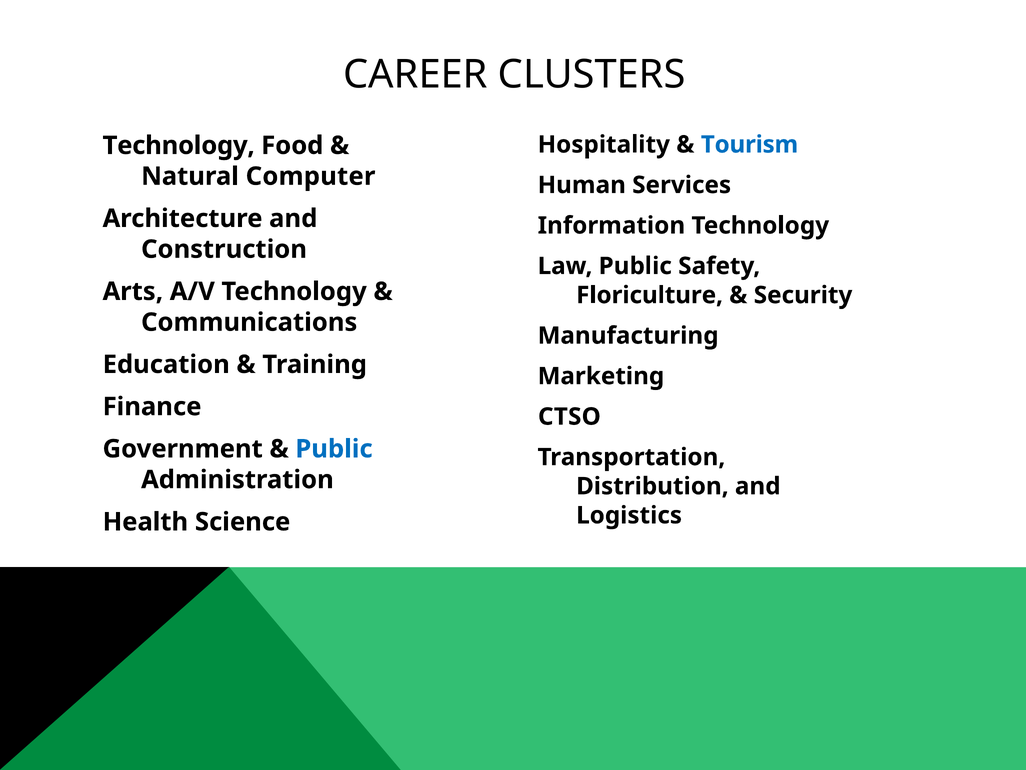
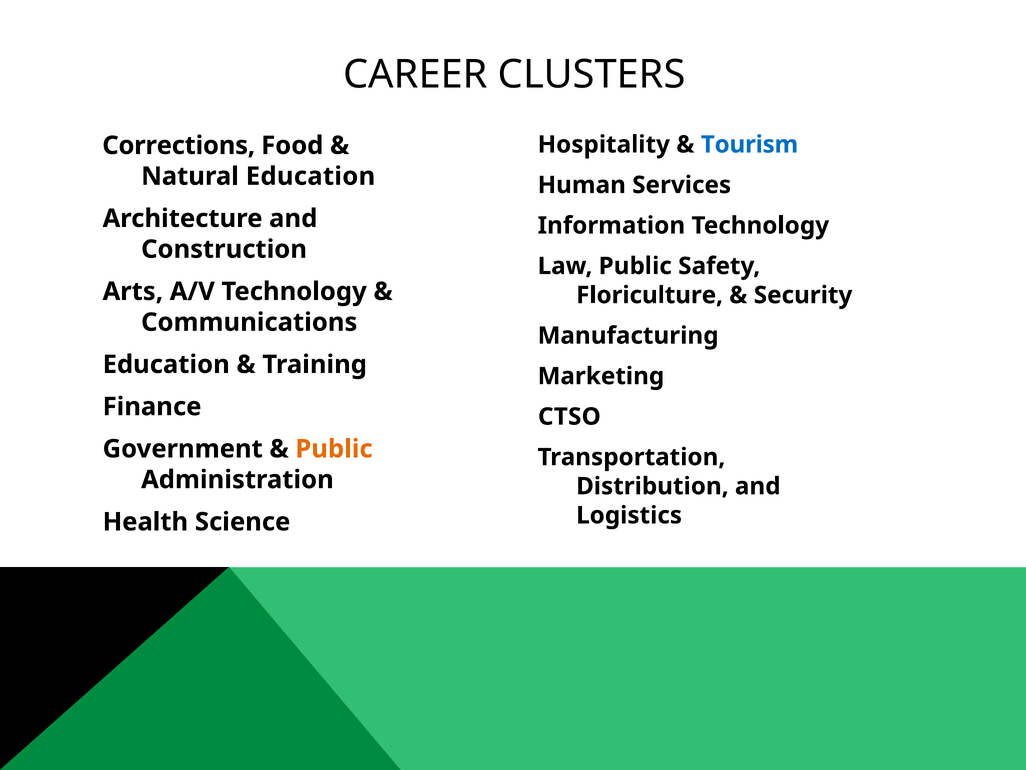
Technology at (179, 145): Technology -> Corrections
Natural Computer: Computer -> Education
Public at (334, 449) colour: blue -> orange
